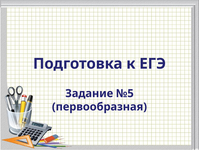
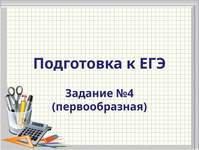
№5: №5 -> №4
